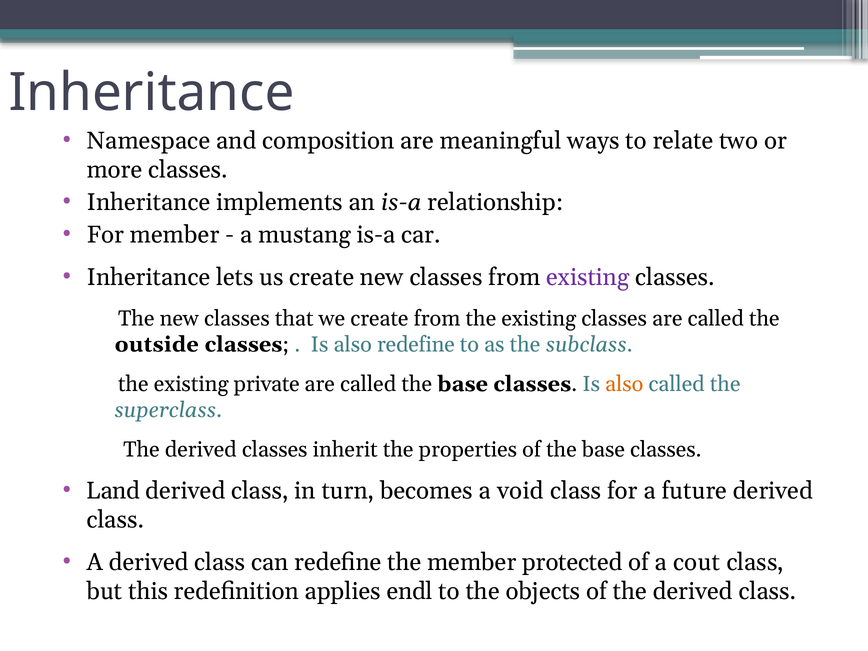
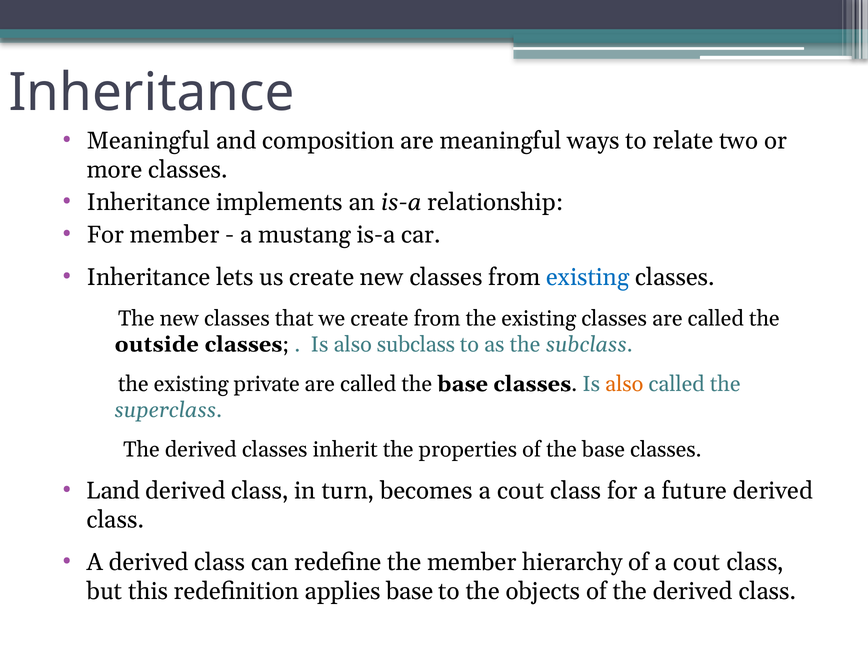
Namespace at (148, 141): Namespace -> Meaningful
existing at (588, 277) colour: purple -> blue
also redefine: redefine -> subclass
becomes a void: void -> cout
protected: protected -> hierarchy
applies endl: endl -> base
